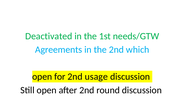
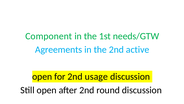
Deactivated: Deactivated -> Component
which: which -> active
